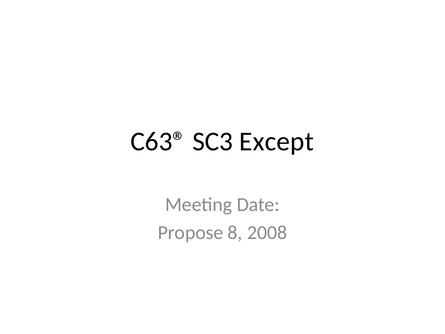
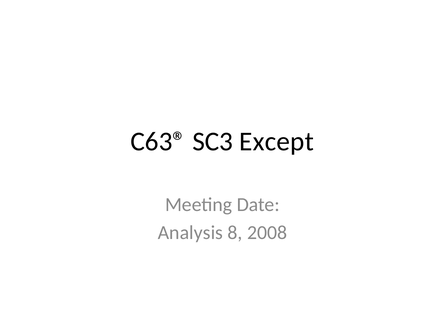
Propose: Propose -> Analysis
